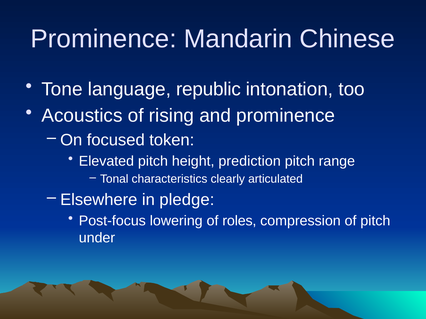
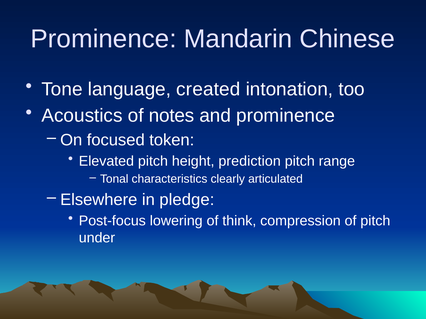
republic: republic -> created
rising: rising -> notes
roles: roles -> think
